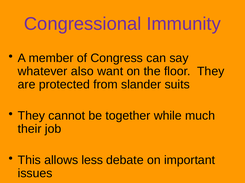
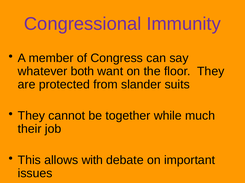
also: also -> both
less: less -> with
